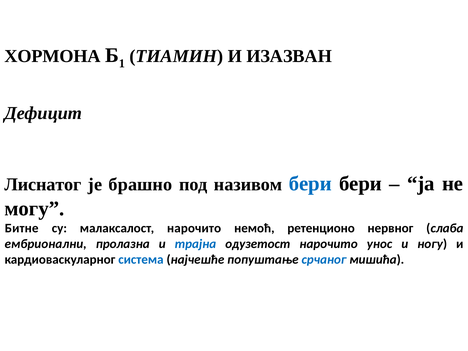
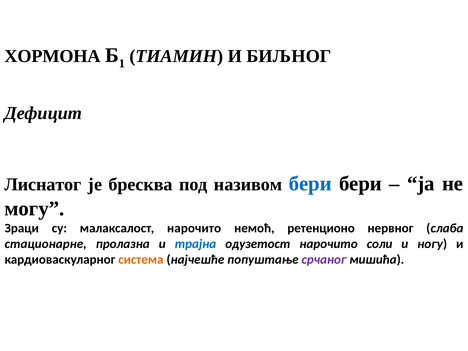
ИЗАЗВАН: ИЗАЗВАН -> БИЉНОГ
брашно: брашно -> бресква
Битне: Битне -> Зраци
ембрионални: ембрионални -> стационарне
унос: унос -> соли
система colour: blue -> orange
срчаног colour: blue -> purple
